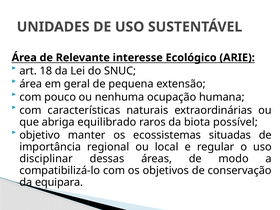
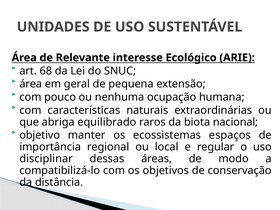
18: 18 -> 68
possível: possível -> nacional
situadas: situadas -> espaços
equipara: equipara -> distância
